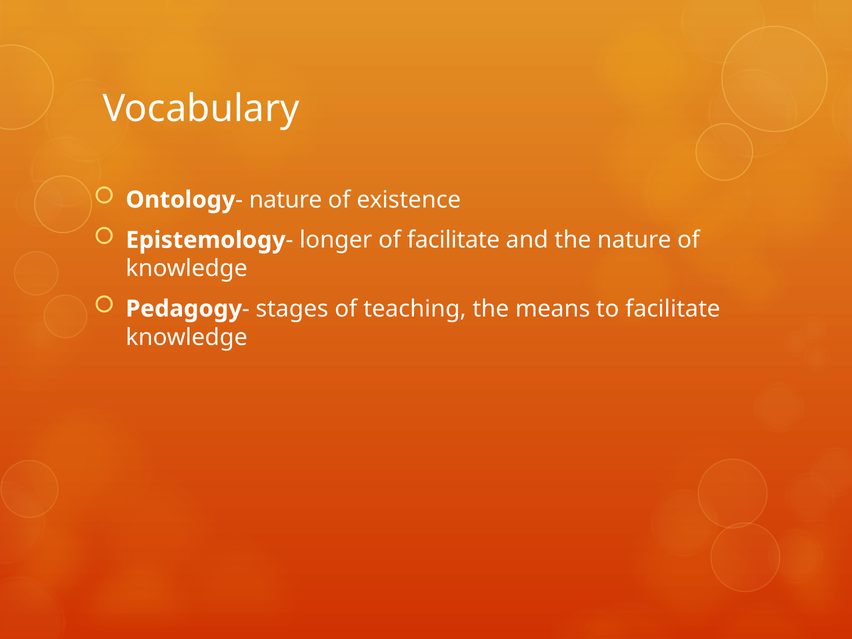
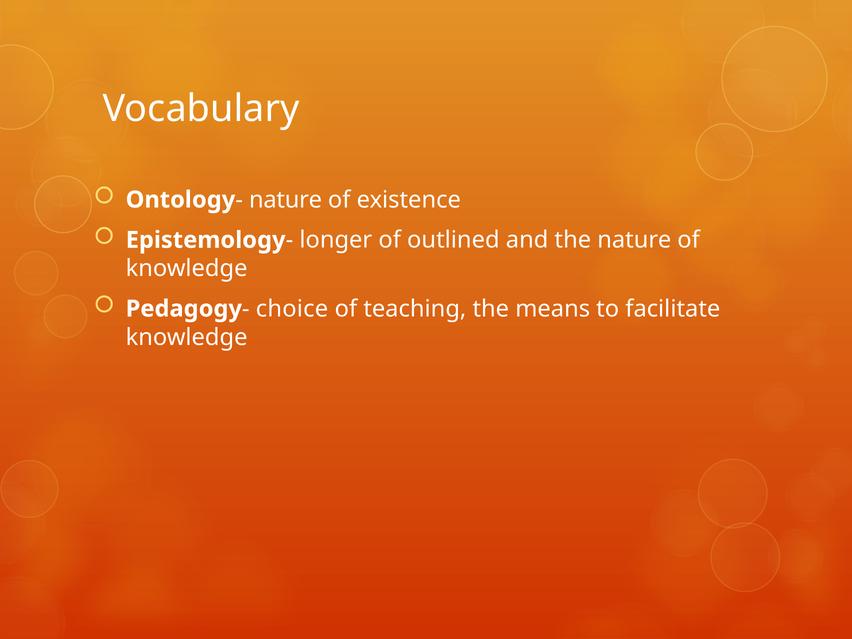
of facilitate: facilitate -> outlined
stages: stages -> choice
